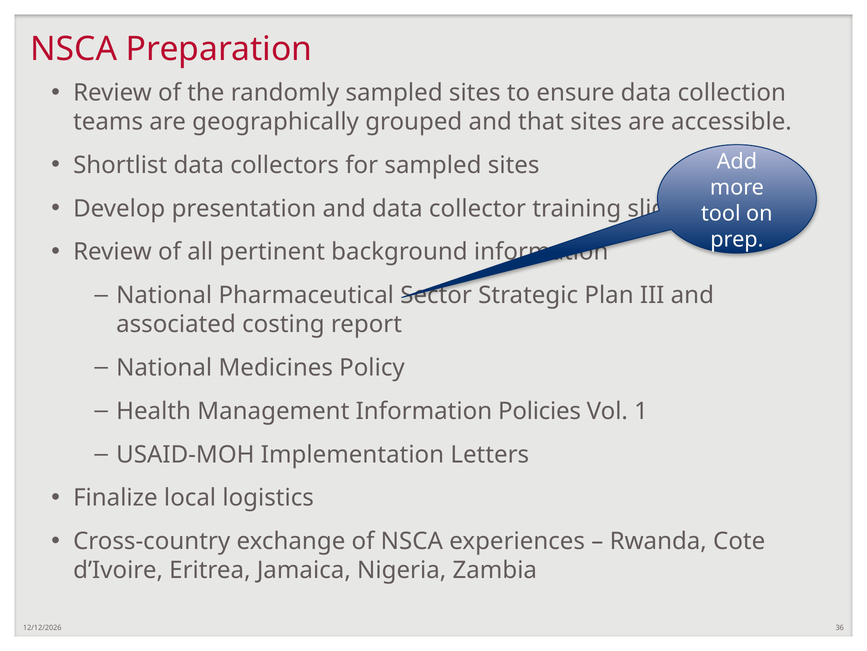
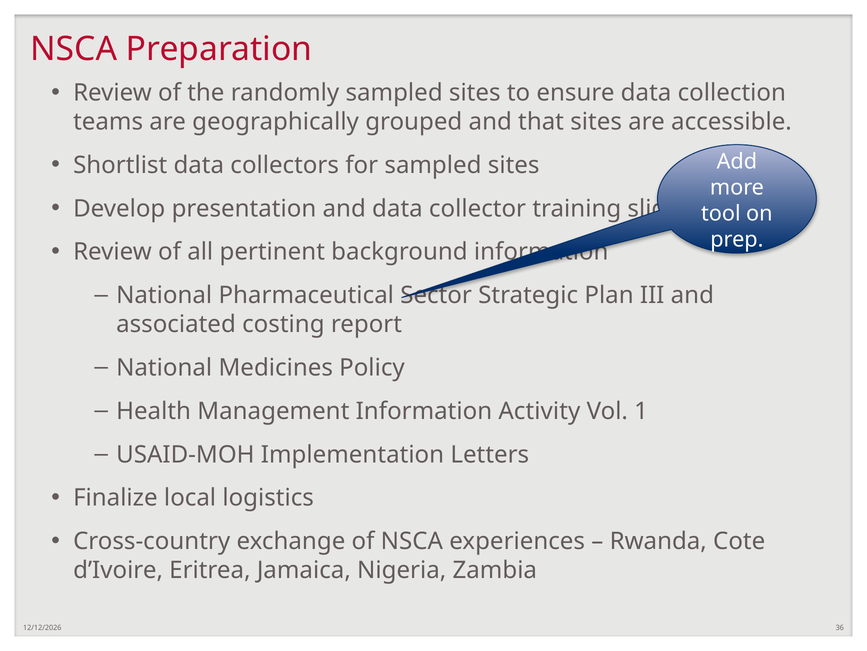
Policies: Policies -> Activity
